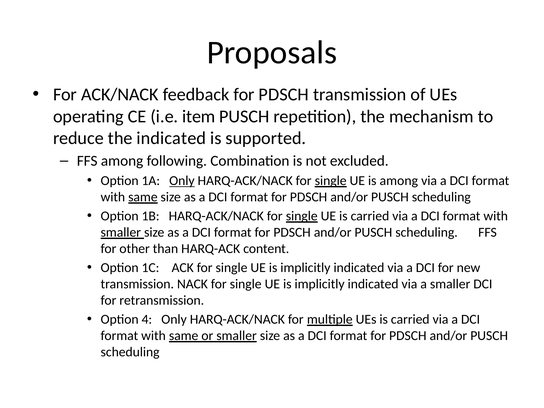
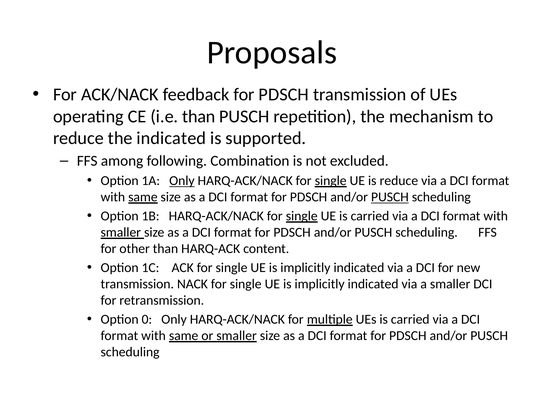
i.e item: item -> than
is among: among -> reduce
PUSCH at (390, 197) underline: none -> present
4: 4 -> 0
